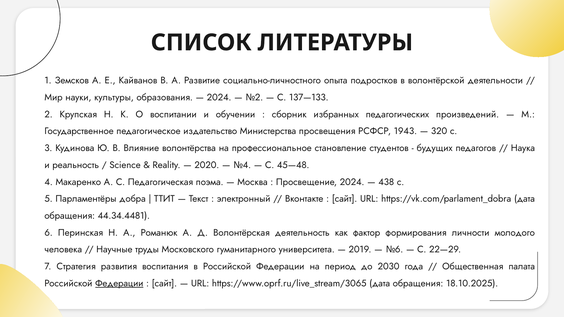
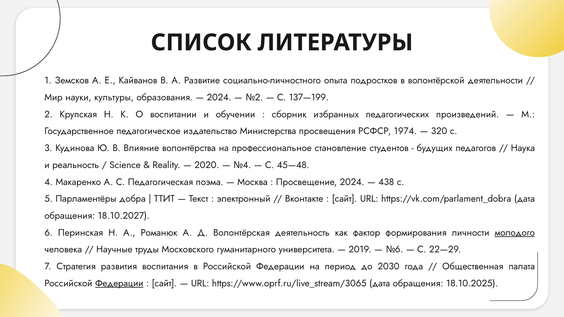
137—133: 137—133 -> 137—199
1943: 1943 -> 1974
44.34.4481: 44.34.4481 -> 18.10.2027
молодого underline: none -> present
